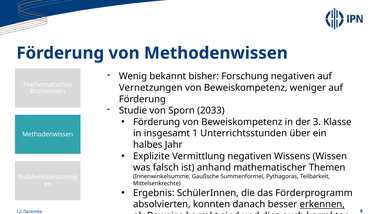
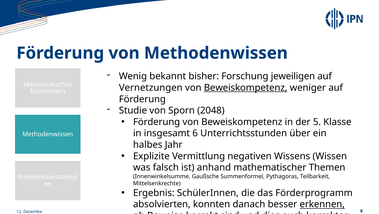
Forschung negativen: negativen -> jeweiligen
Beweiskompetenz at (246, 87) underline: none -> present
2033: 2033 -> 2048
3: 3 -> 5
1: 1 -> 6
